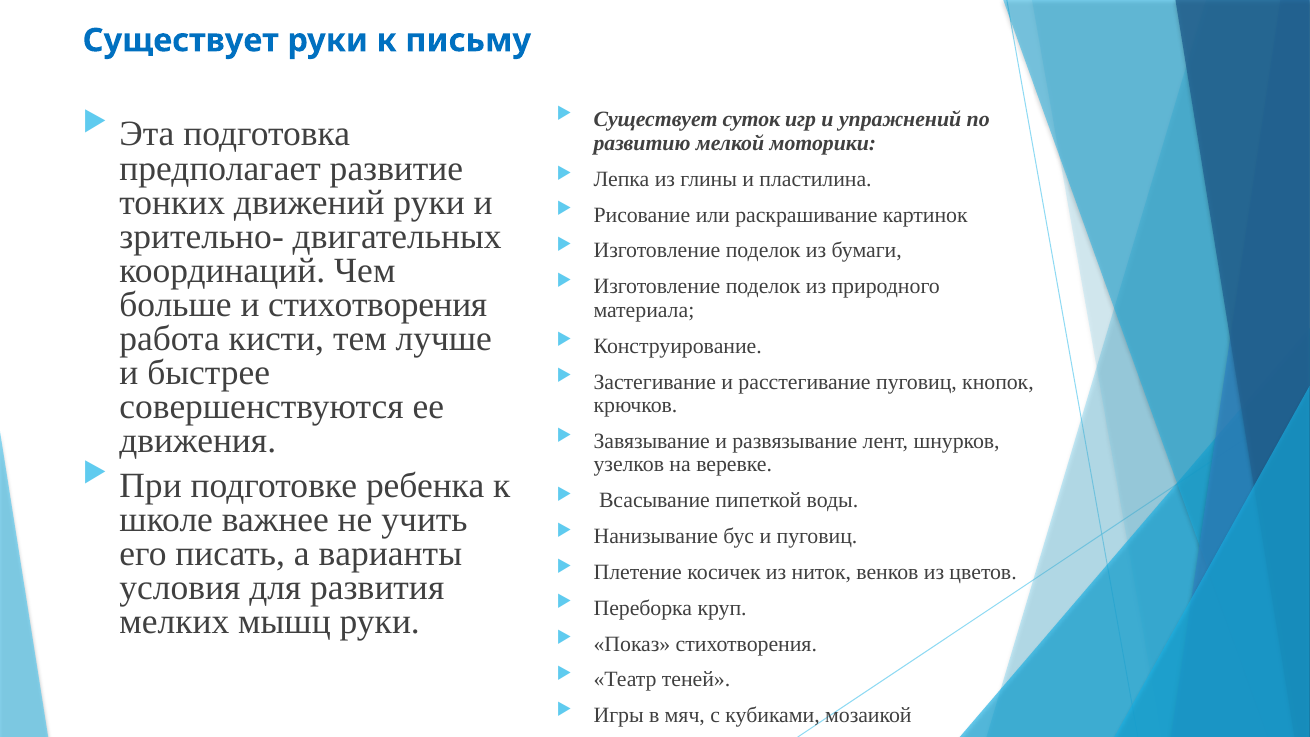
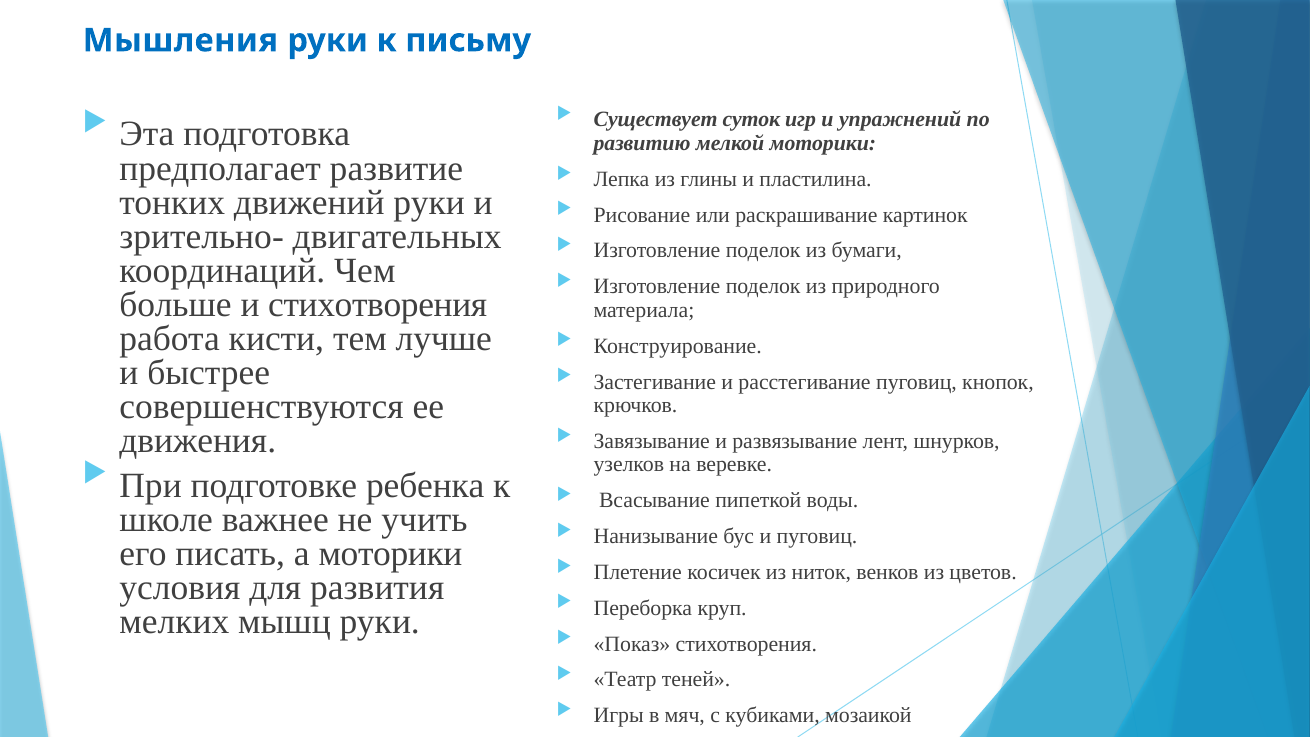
Существует at (181, 40): Существует -> Мышления
а варианты: варианты -> моторики
